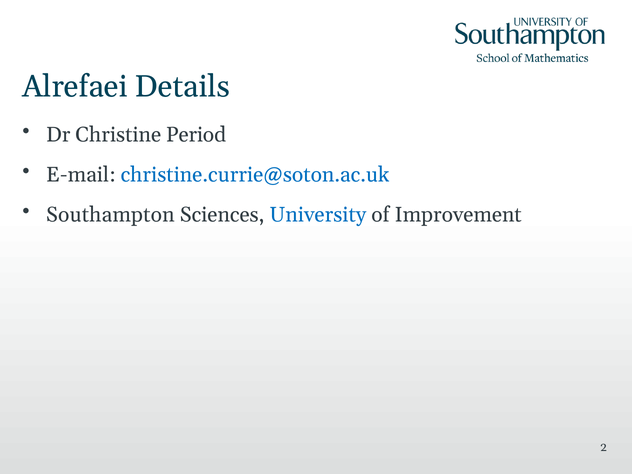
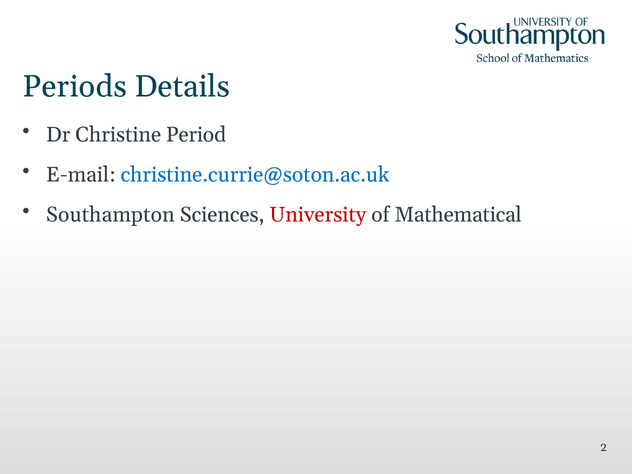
Alrefaei: Alrefaei -> Periods
University colour: blue -> red
Improvement: Improvement -> Mathematical
